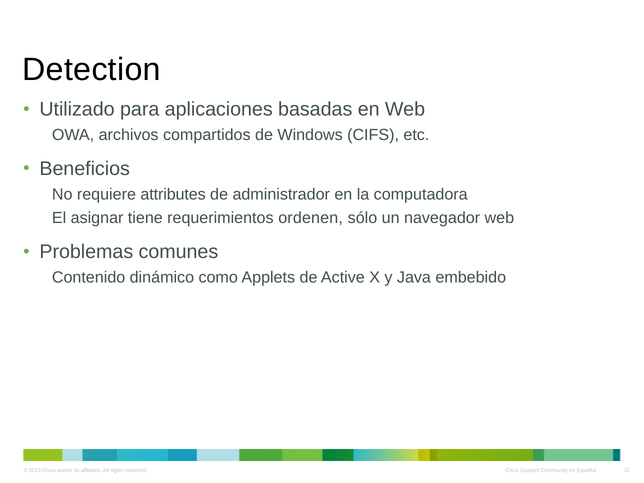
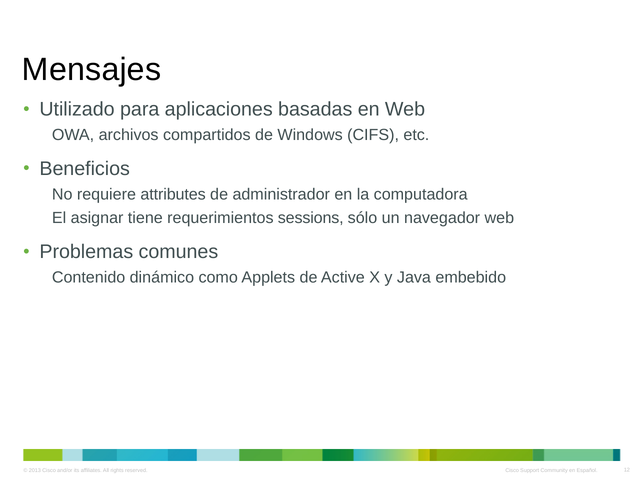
Detection: Detection -> Mensajes
ordenen: ordenen -> sessions
